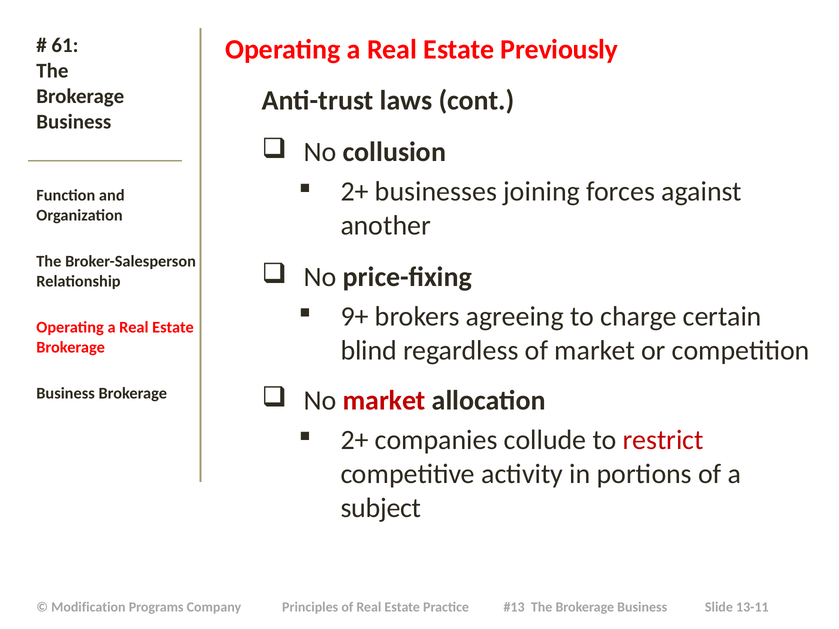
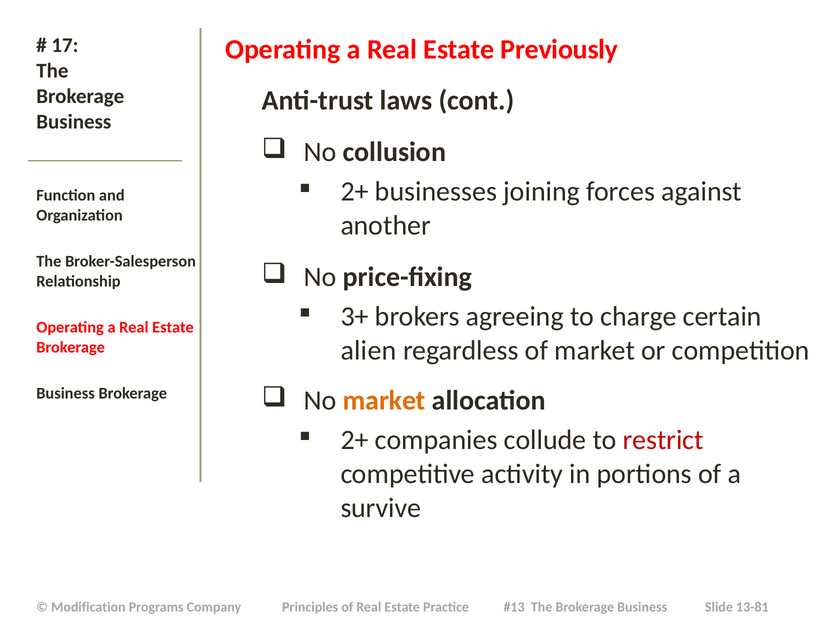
61: 61 -> 17
9+: 9+ -> 3+
blind: blind -> alien
market at (384, 400) colour: red -> orange
subject: subject -> survive
13-11: 13-11 -> 13-81
